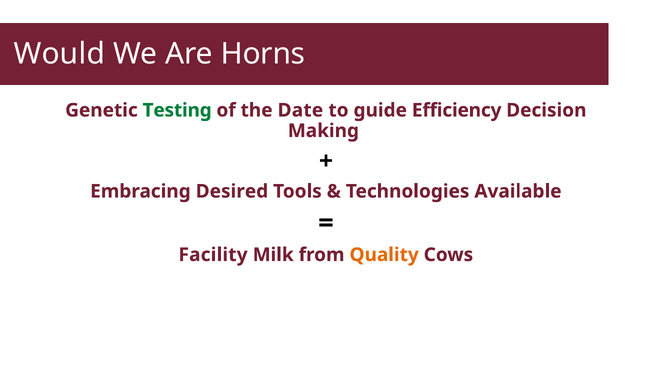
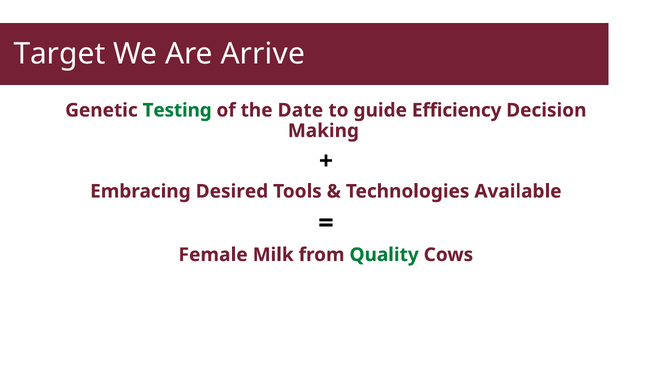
Would: Would -> Target
Horns: Horns -> Arrive
Facility: Facility -> Female
Quality colour: orange -> green
